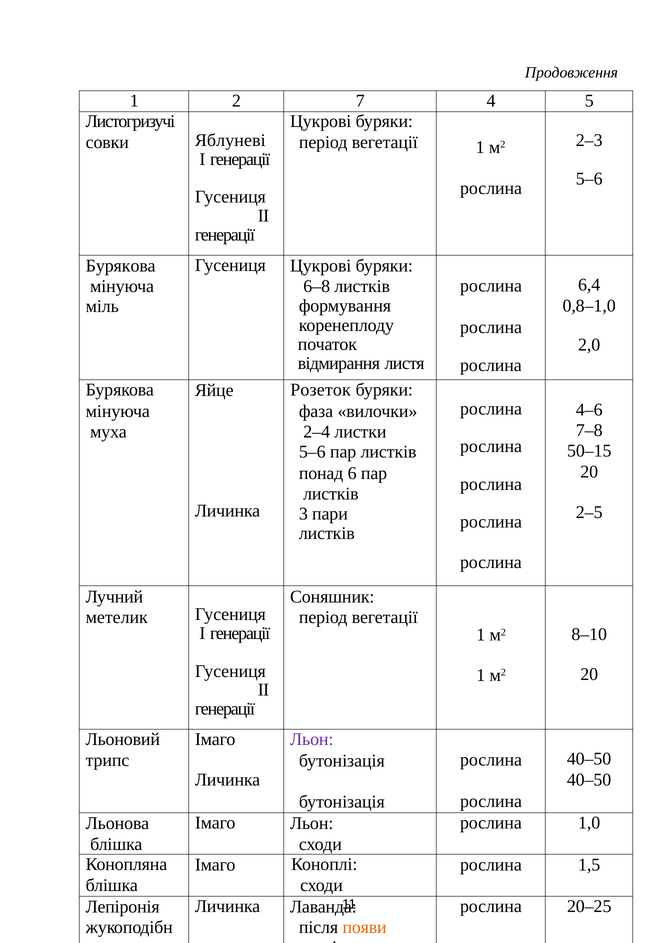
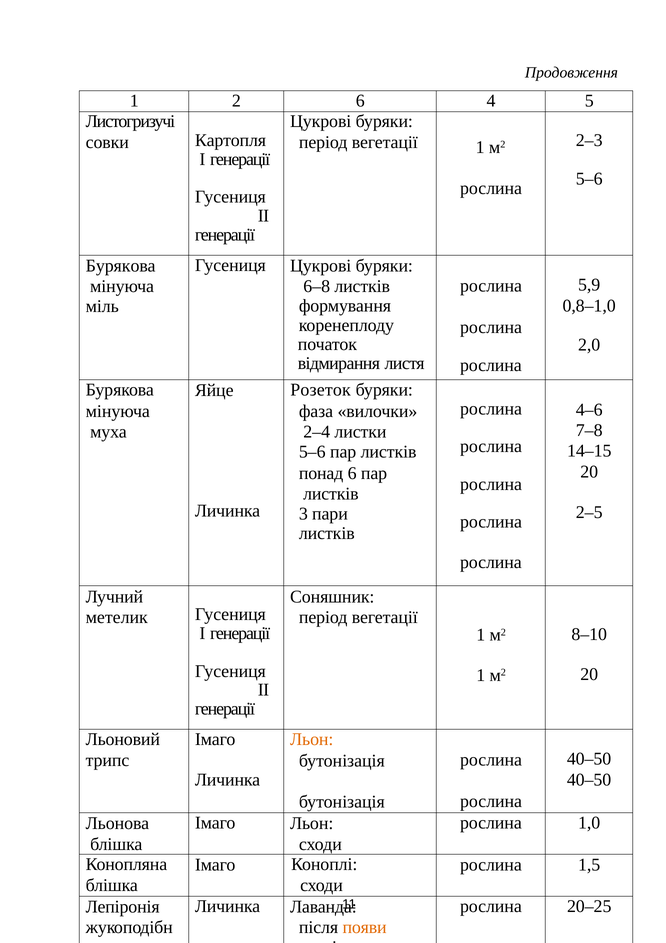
2 7: 7 -> 6
Яблуневі: Яблуневі -> Картопля
6,4: 6,4 -> 5,9
50–15: 50–15 -> 14–15
Льон at (312, 739) colour: purple -> orange
